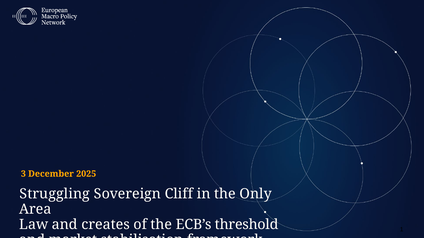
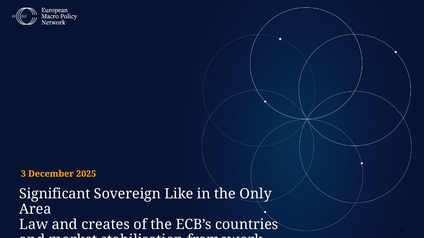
Struggling: Struggling -> Significant
Cliff: Cliff -> Like
threshold: threshold -> countries
